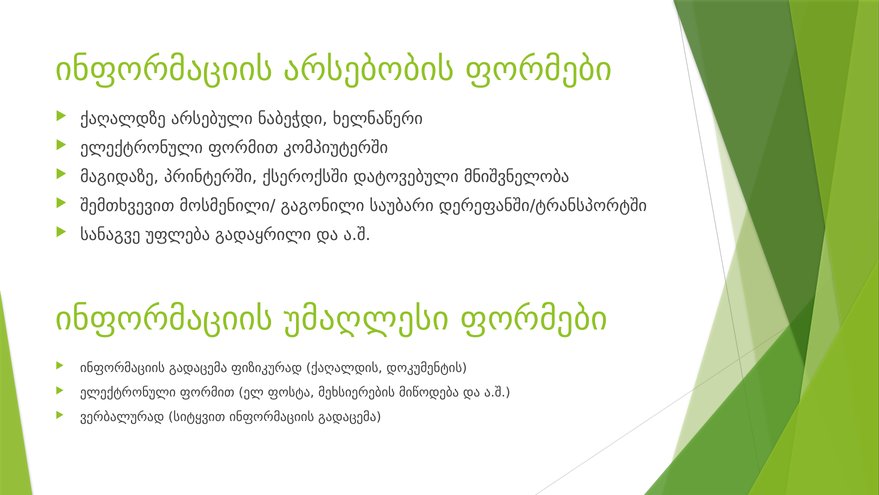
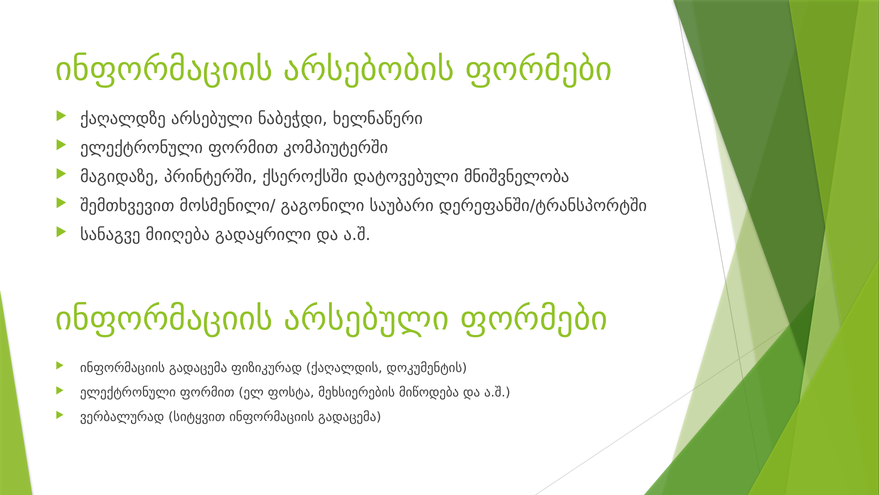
უფლება: უფლება -> მიიღება
ინფორმაციის უმაღლესი: უმაღლესი -> არსებული
